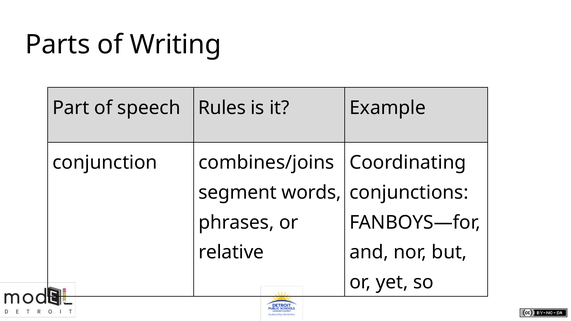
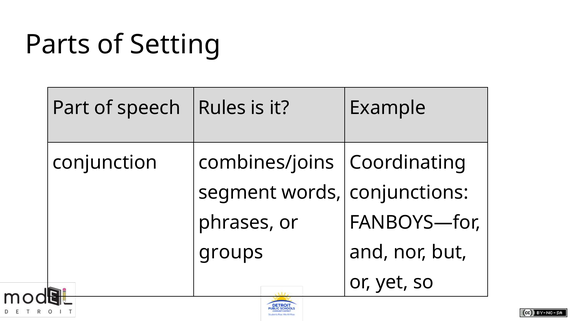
Writing: Writing -> Setting
relative: relative -> groups
